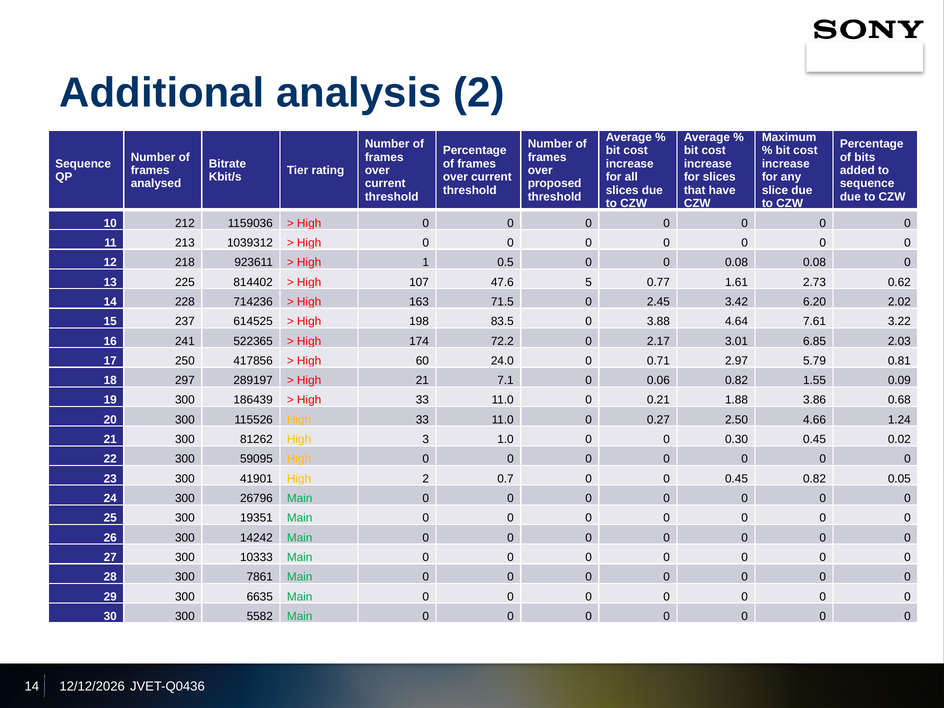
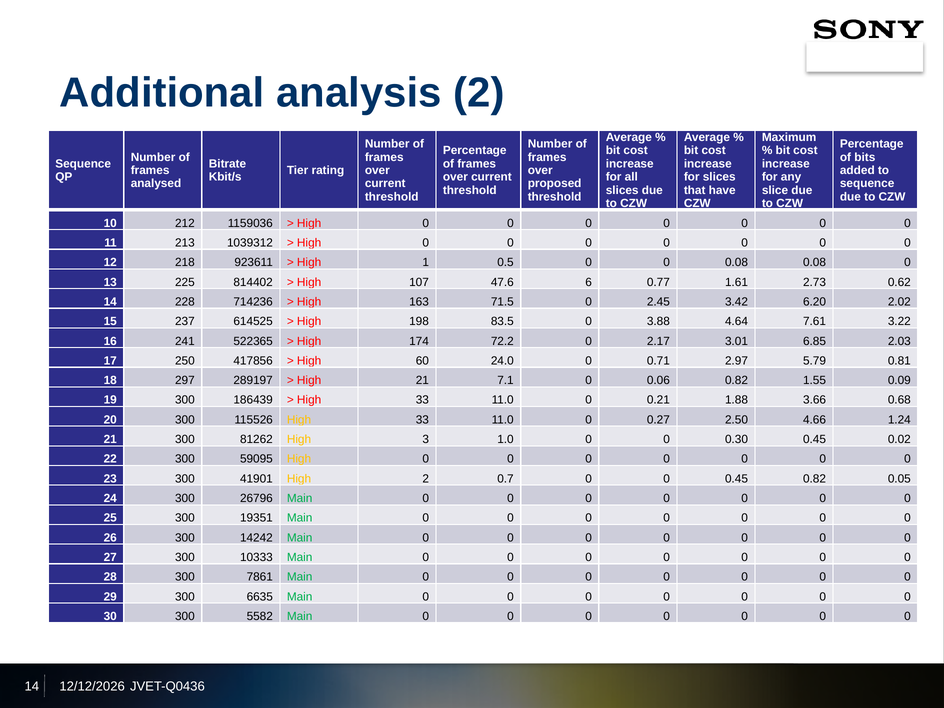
5: 5 -> 6
3.86: 3.86 -> 3.66
